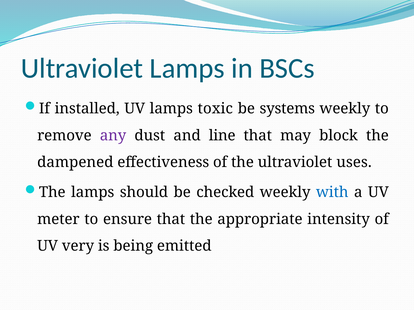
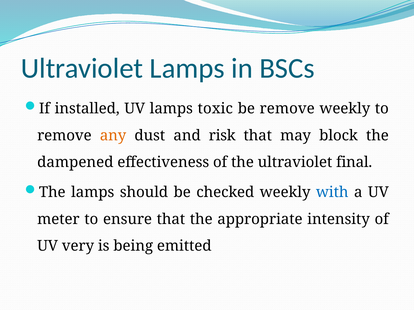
be systems: systems -> remove
any colour: purple -> orange
line: line -> risk
uses: uses -> final
